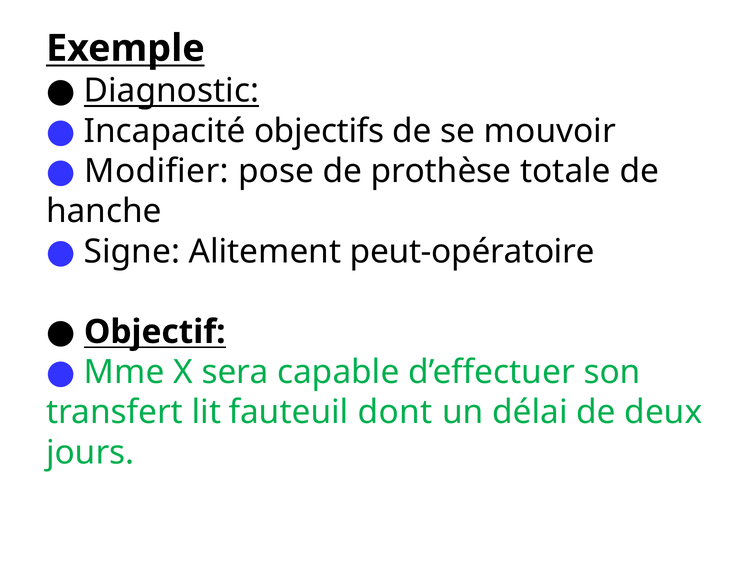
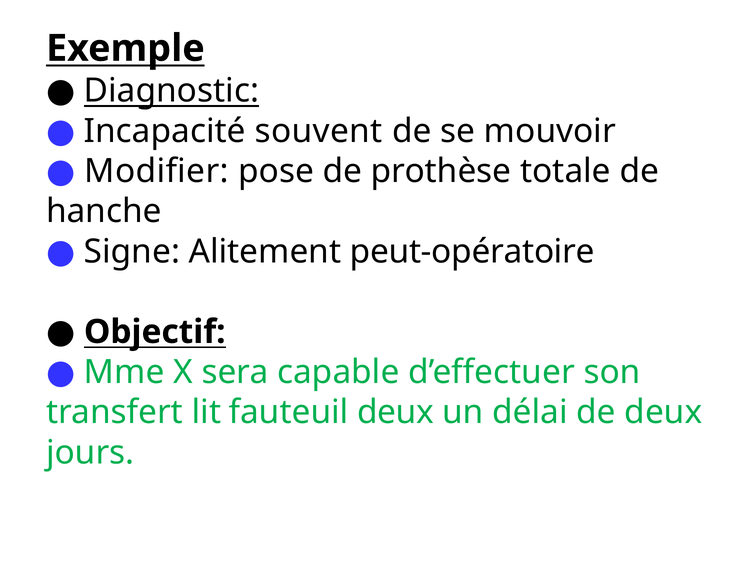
objectifs: objectifs -> souvent
fauteuil dont: dont -> deux
